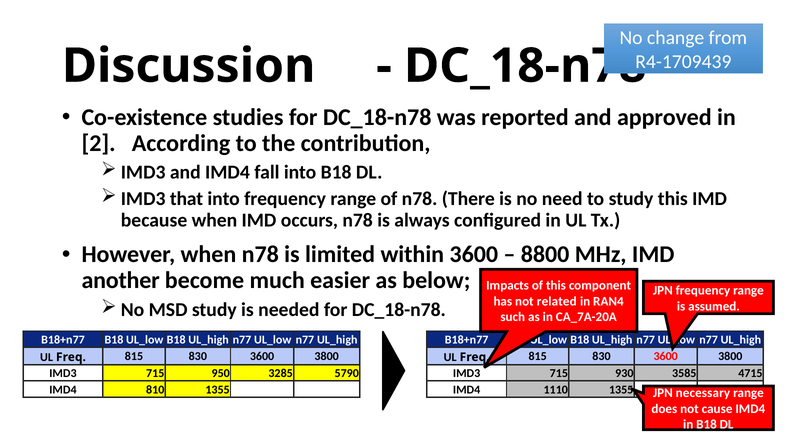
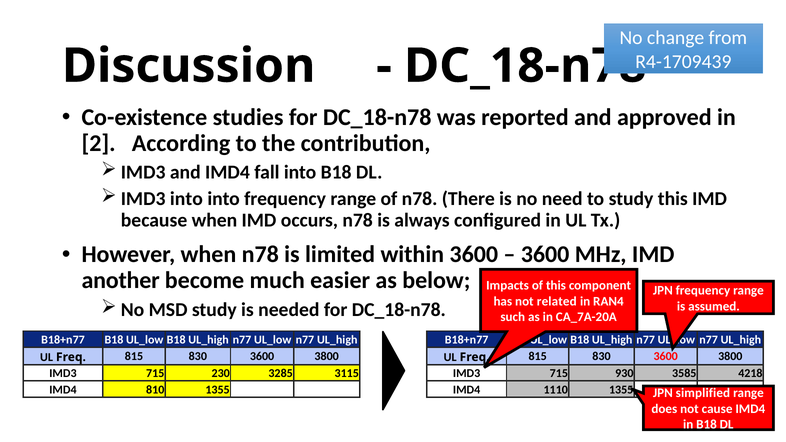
that at (187, 199): that -> into
8800 at (545, 255): 8800 -> 3600
950: 950 -> 230
5790: 5790 -> 3115
4715: 4715 -> 4218
necessary: necessary -> simplified
